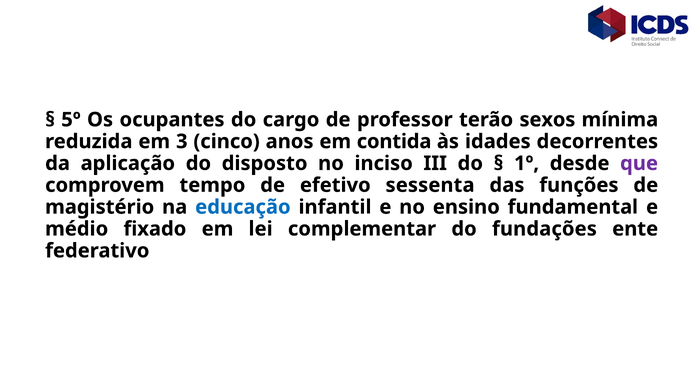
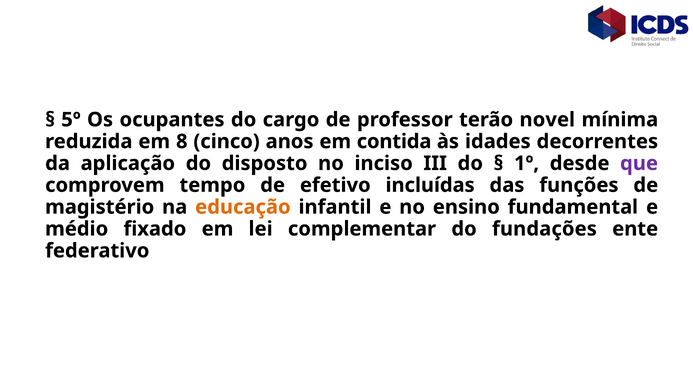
sexos: sexos -> novel
3: 3 -> 8
sessenta: sessenta -> incluídas
educação colour: blue -> orange
